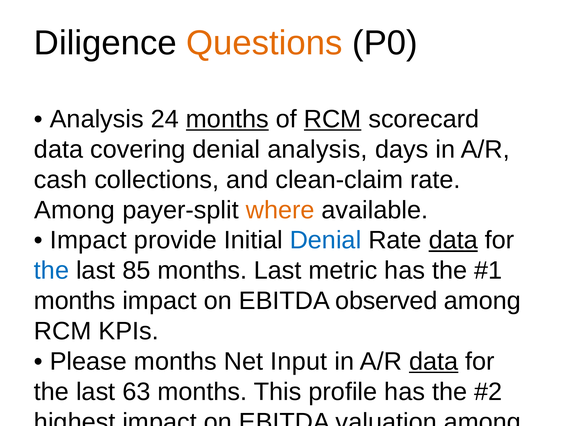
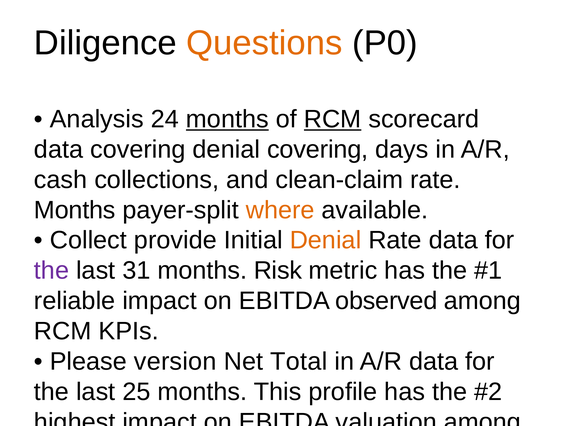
denial analysis: analysis -> covering
Among at (75, 210): Among -> Months
Impact at (88, 240): Impact -> Collect
Denial at (325, 240) colour: blue -> orange
data at (453, 240) underline: present -> none
the at (52, 271) colour: blue -> purple
85: 85 -> 31
months Last: Last -> Risk
months at (75, 301): months -> reliable
Please months: months -> version
Input: Input -> Total
data at (434, 362) underline: present -> none
63: 63 -> 25
